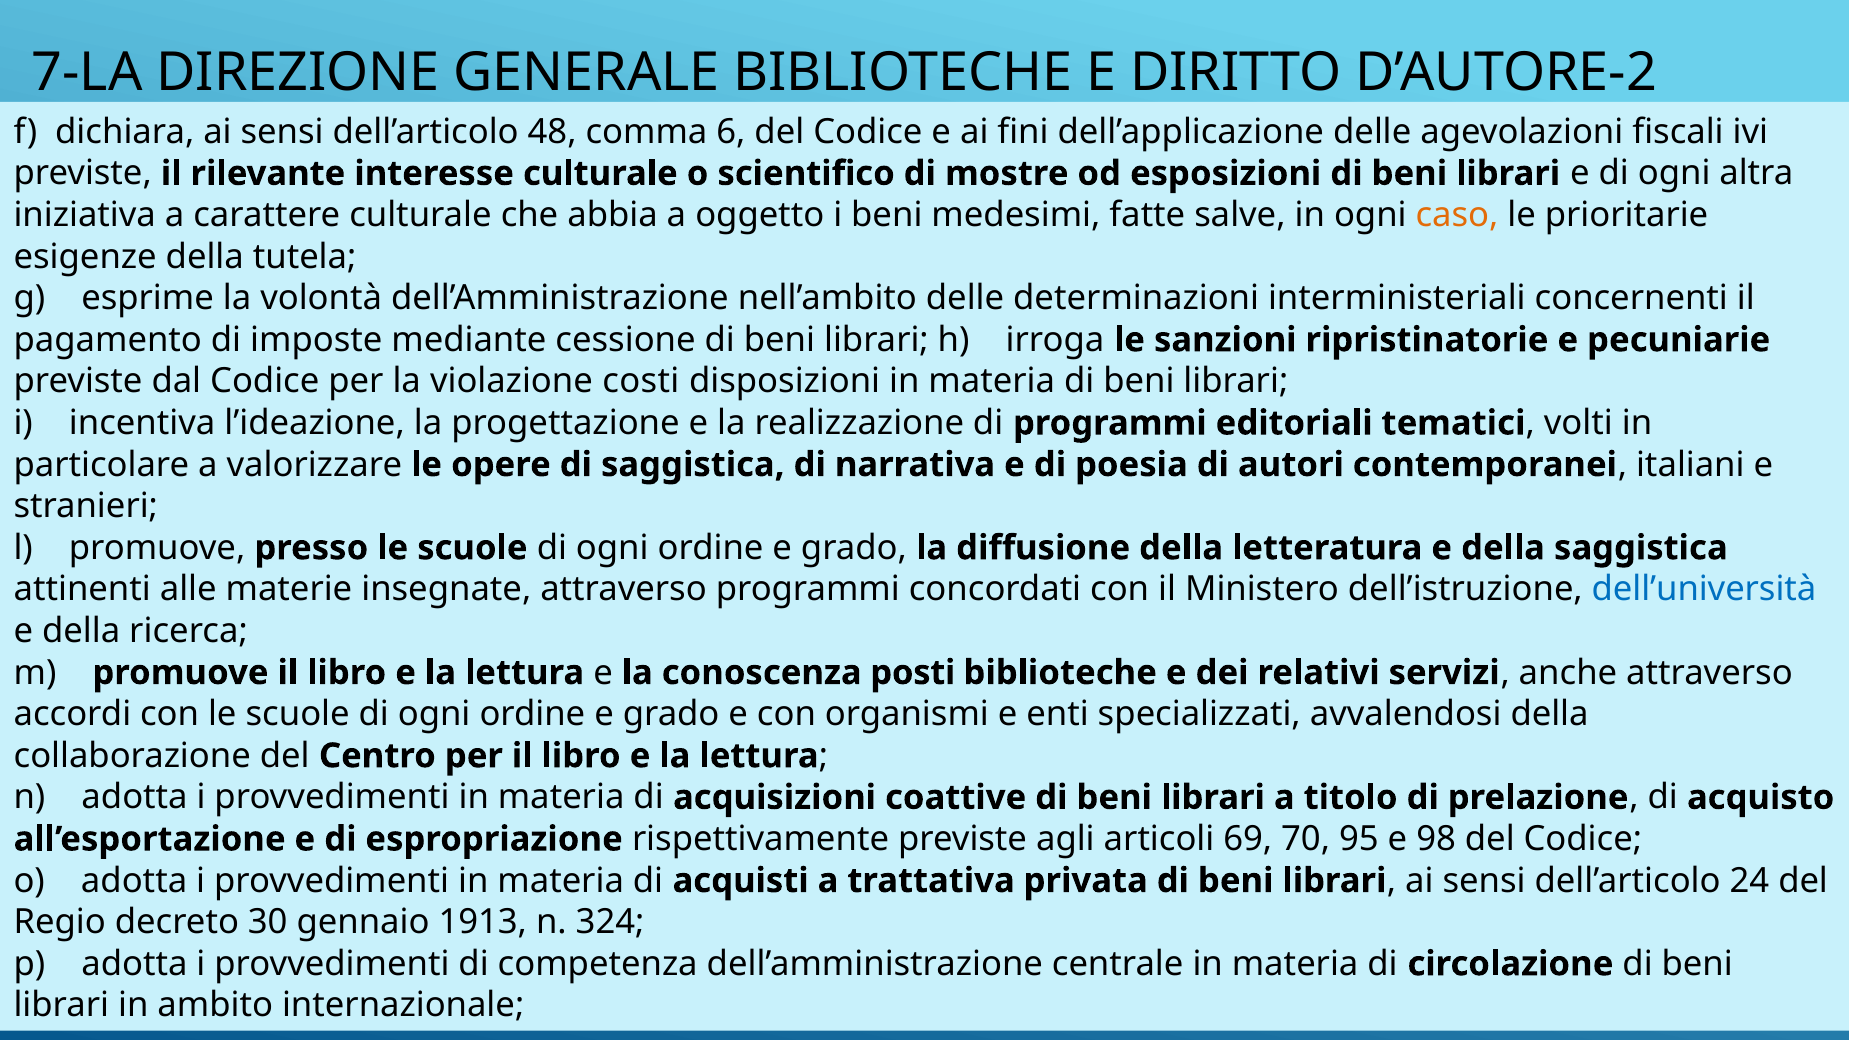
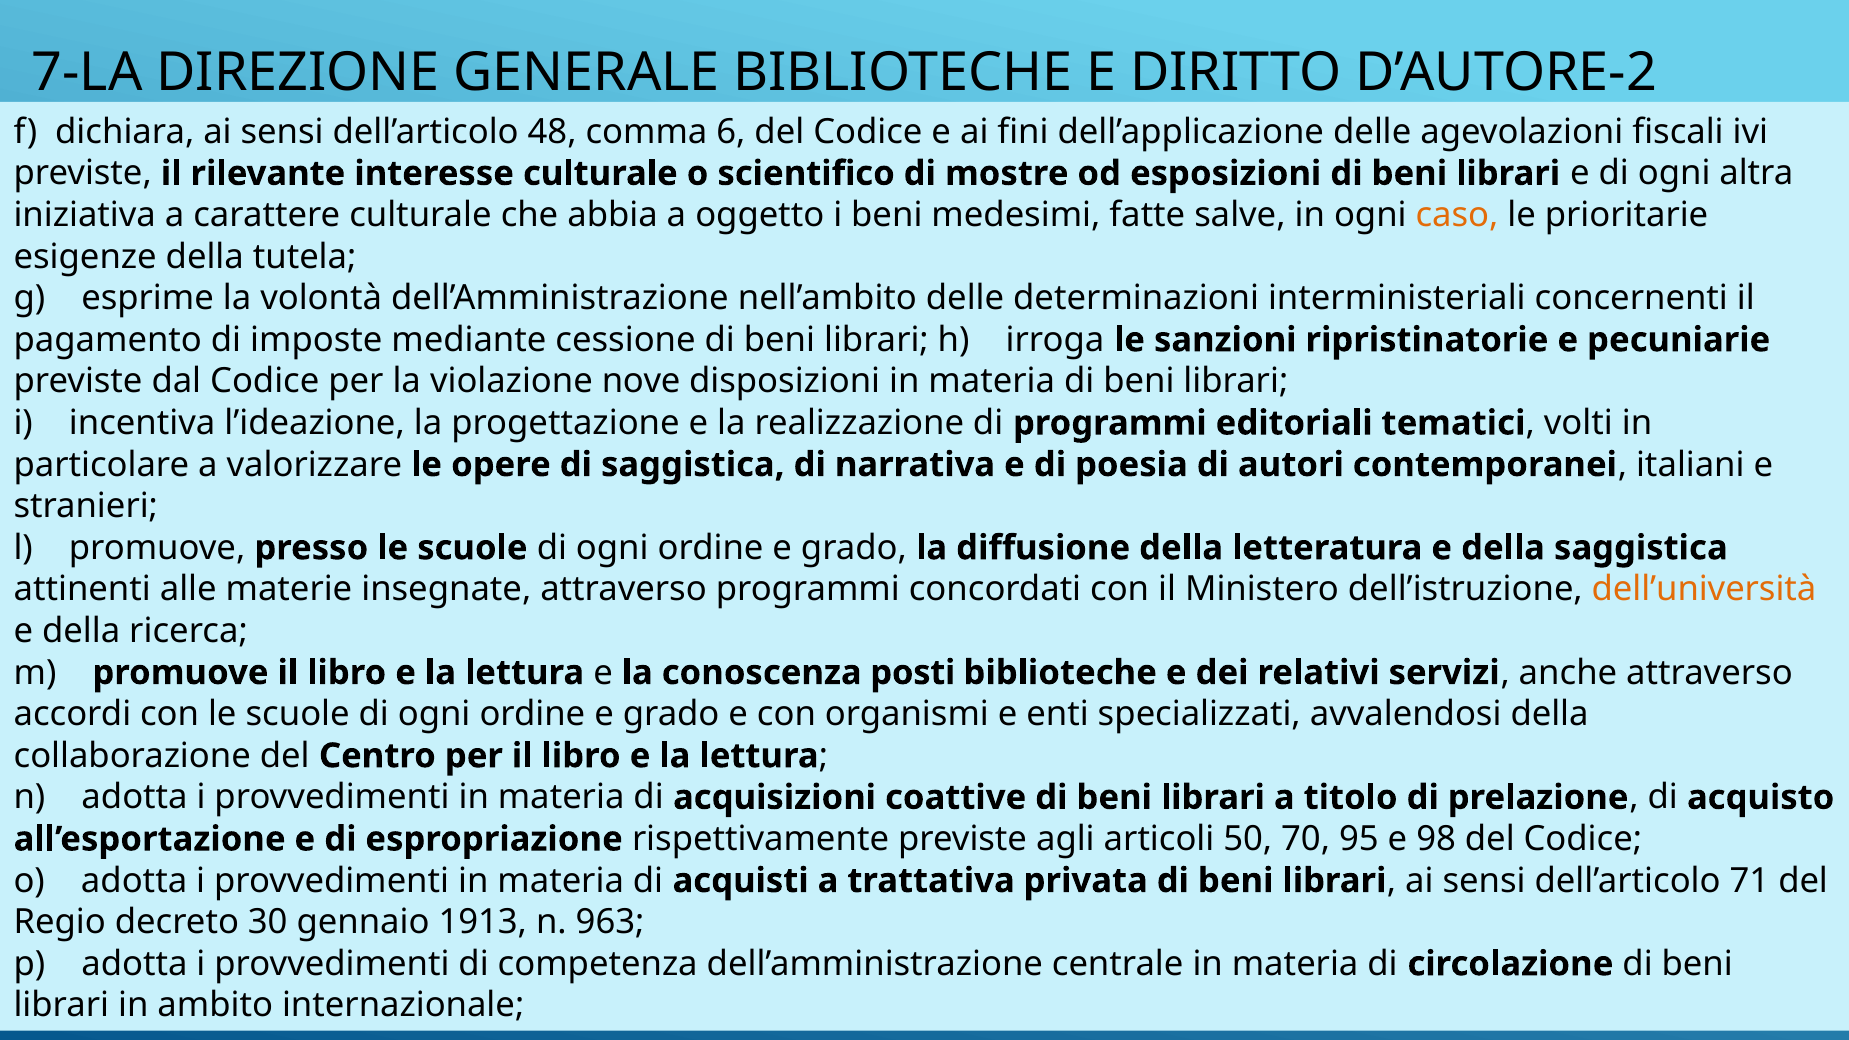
costi: costi -> nove
dell’università colour: blue -> orange
69: 69 -> 50
24: 24 -> 71
324: 324 -> 963
